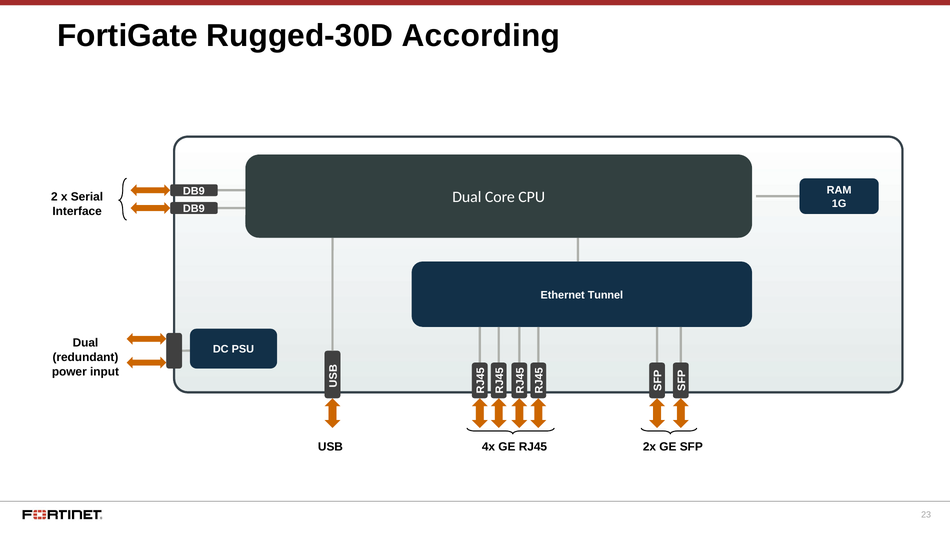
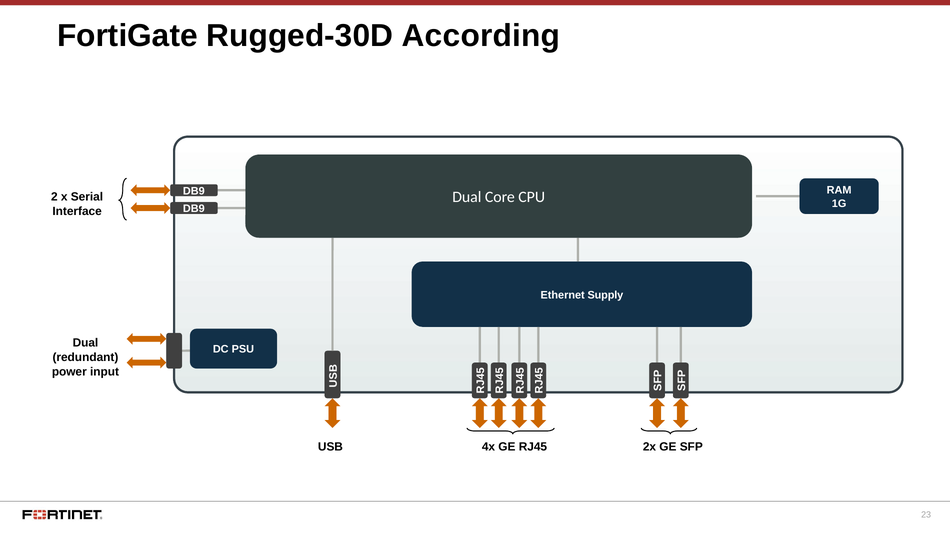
Tunnel: Tunnel -> Supply
